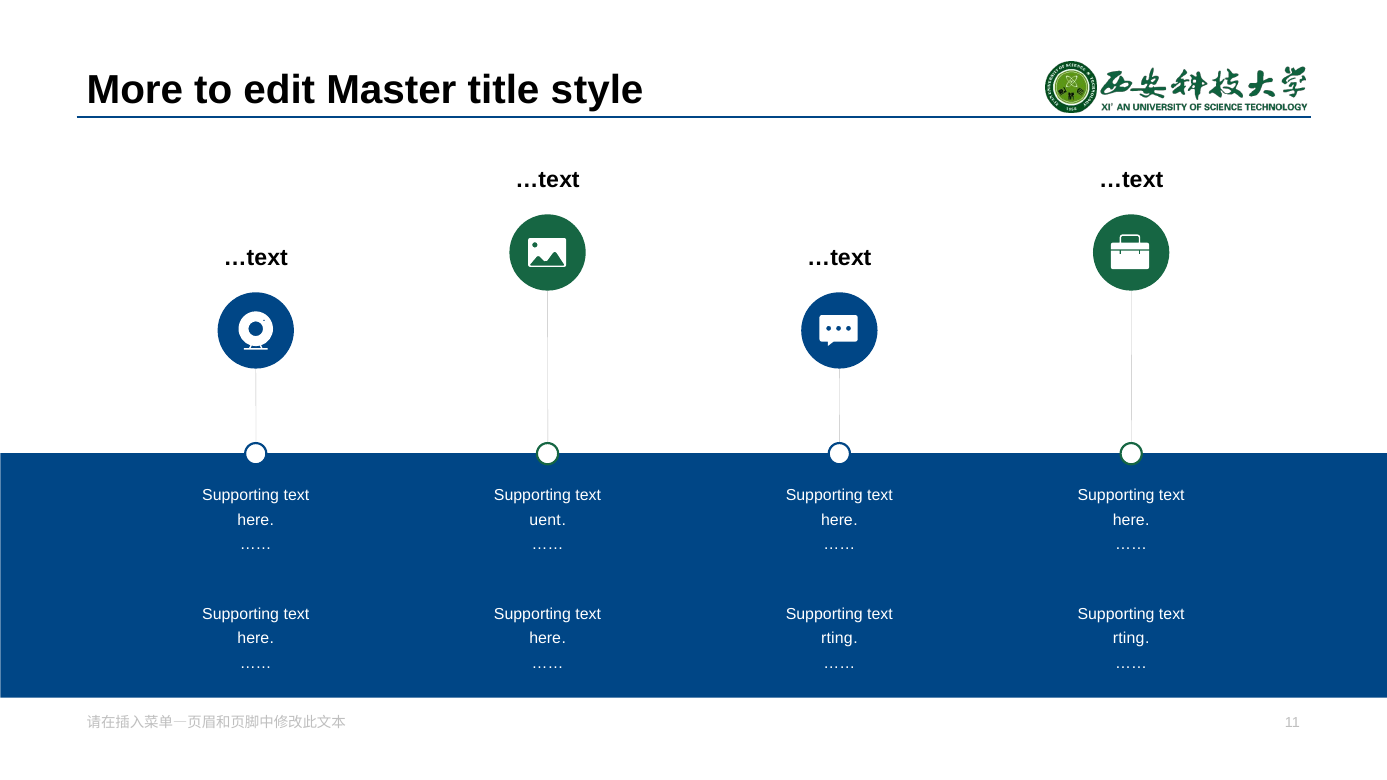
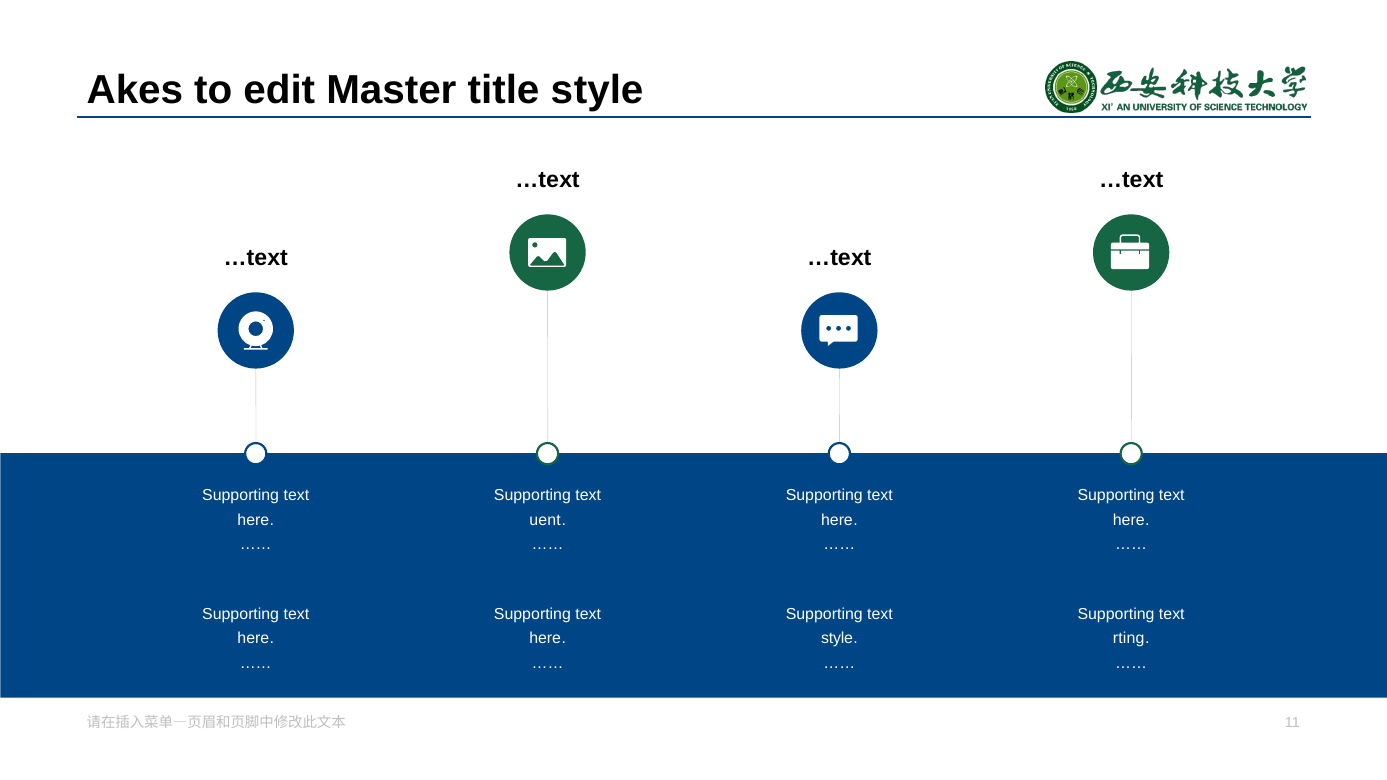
More: More -> Akes
rting at (837, 639): rting -> style
